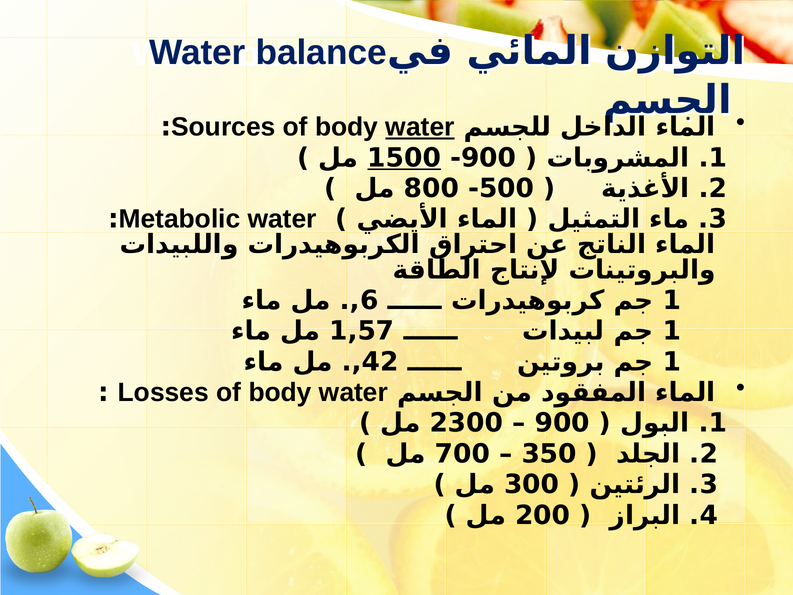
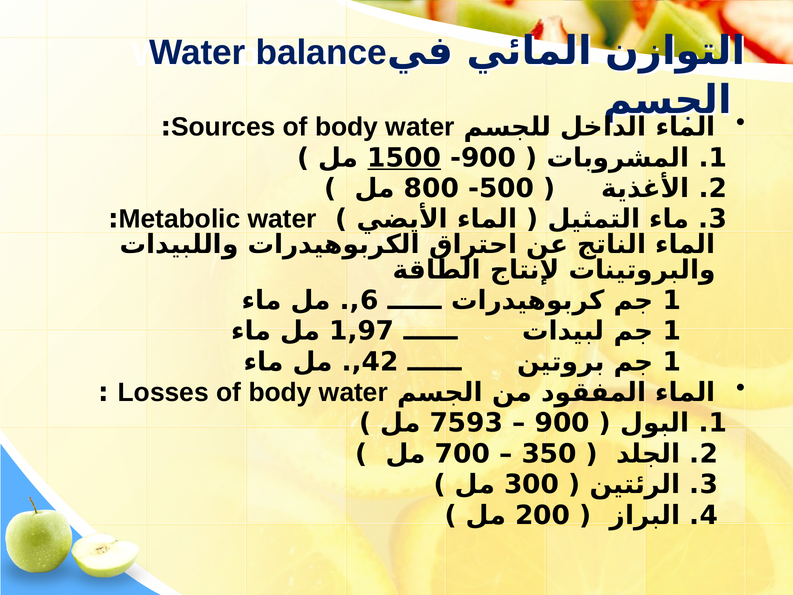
water at (420, 127) underline: present -> none
1,57: 1,57 -> 1,97
2300: 2300 -> 7593
